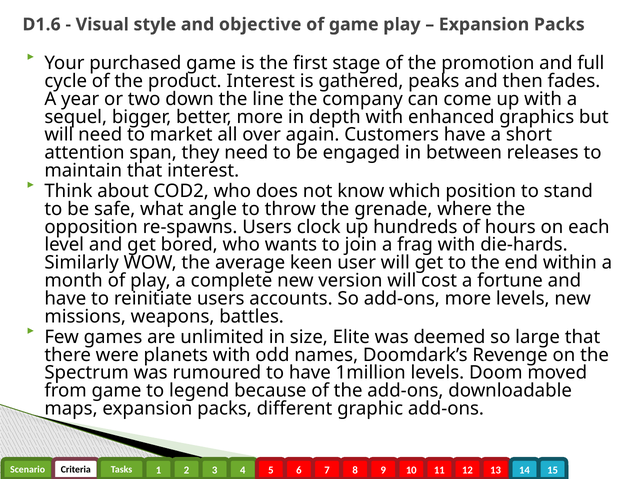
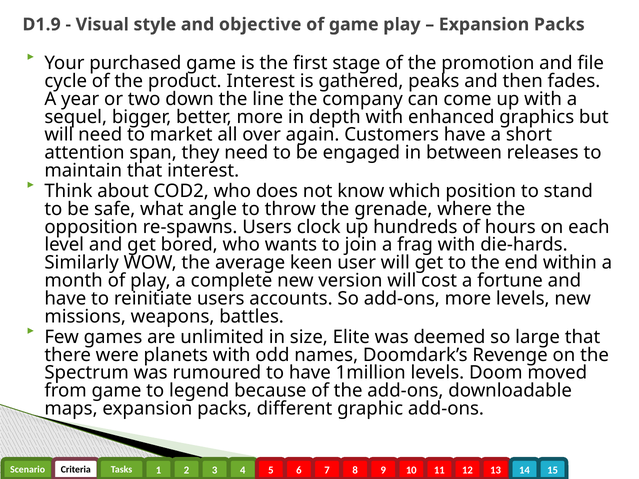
D1.6: D1.6 -> D1.9
full: full -> file
